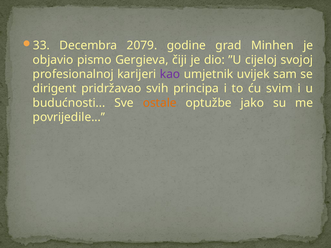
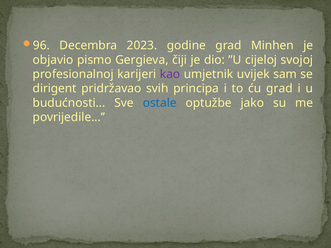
33: 33 -> 96
2079: 2079 -> 2023
ću svim: svim -> grad
ostale colour: orange -> blue
